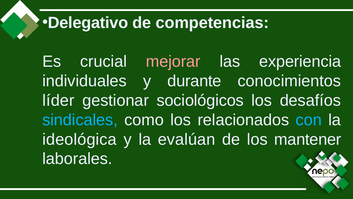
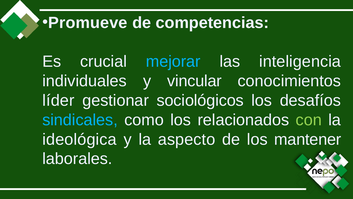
Delegativo: Delegativo -> Promueve
mejorar colour: pink -> light blue
experiencia: experiencia -> inteligencia
durante: durante -> vincular
con colour: light blue -> light green
evalúan: evalúan -> aspecto
